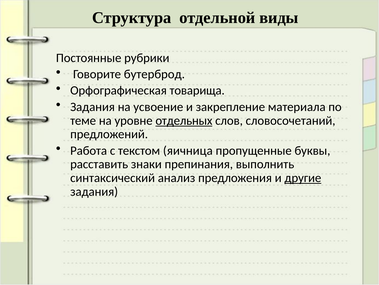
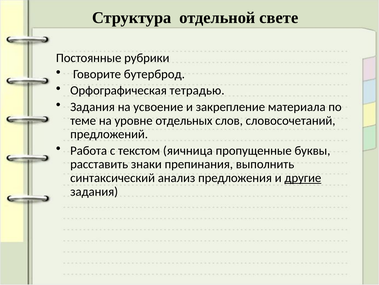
виды: виды -> свете
товарища: товарища -> тетрадью
отдельных underline: present -> none
